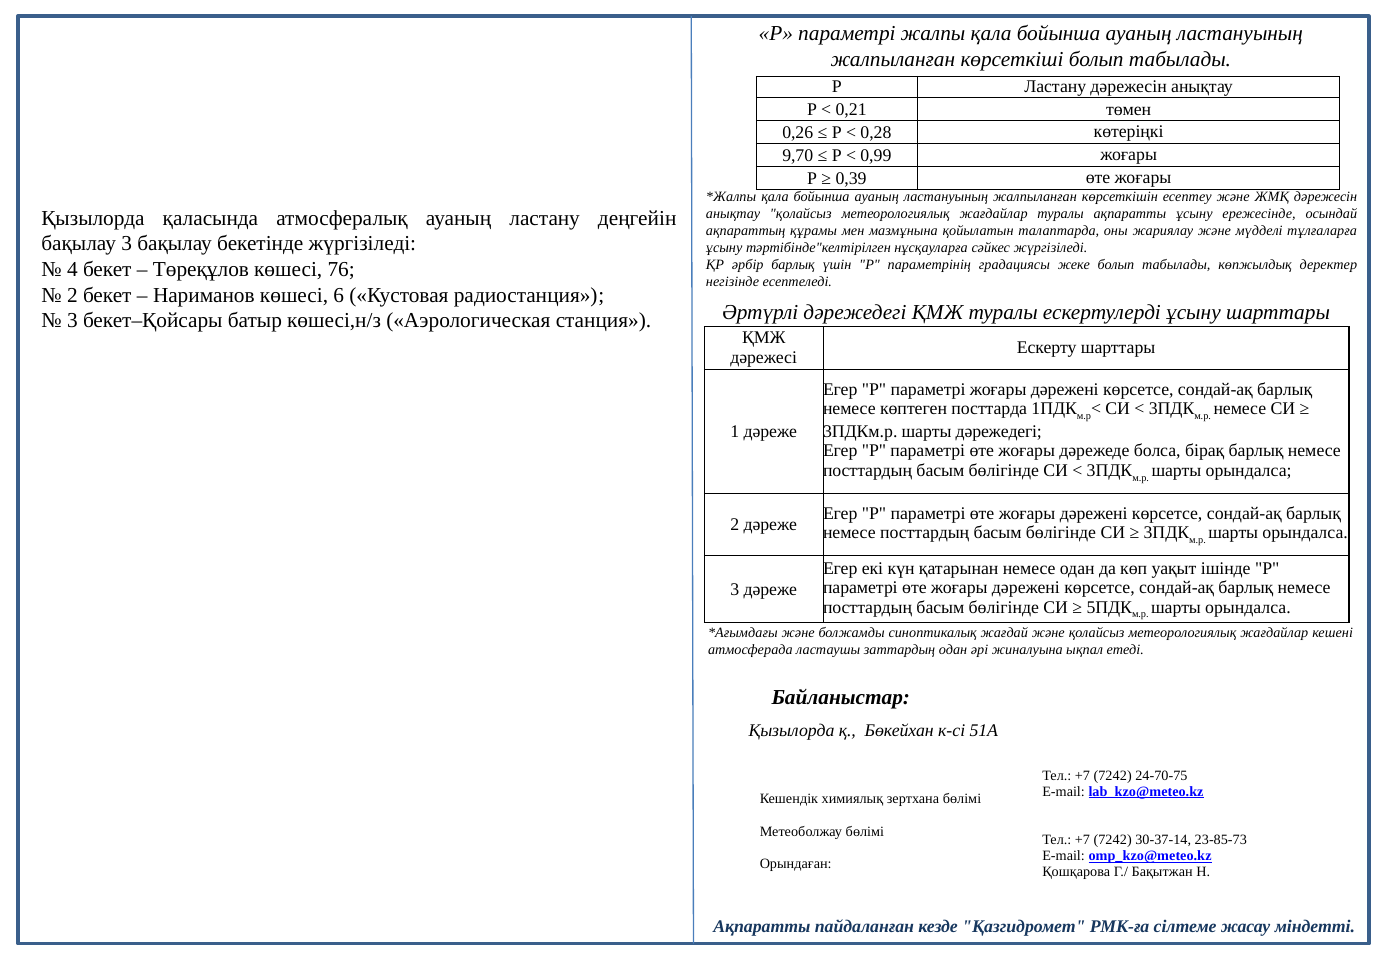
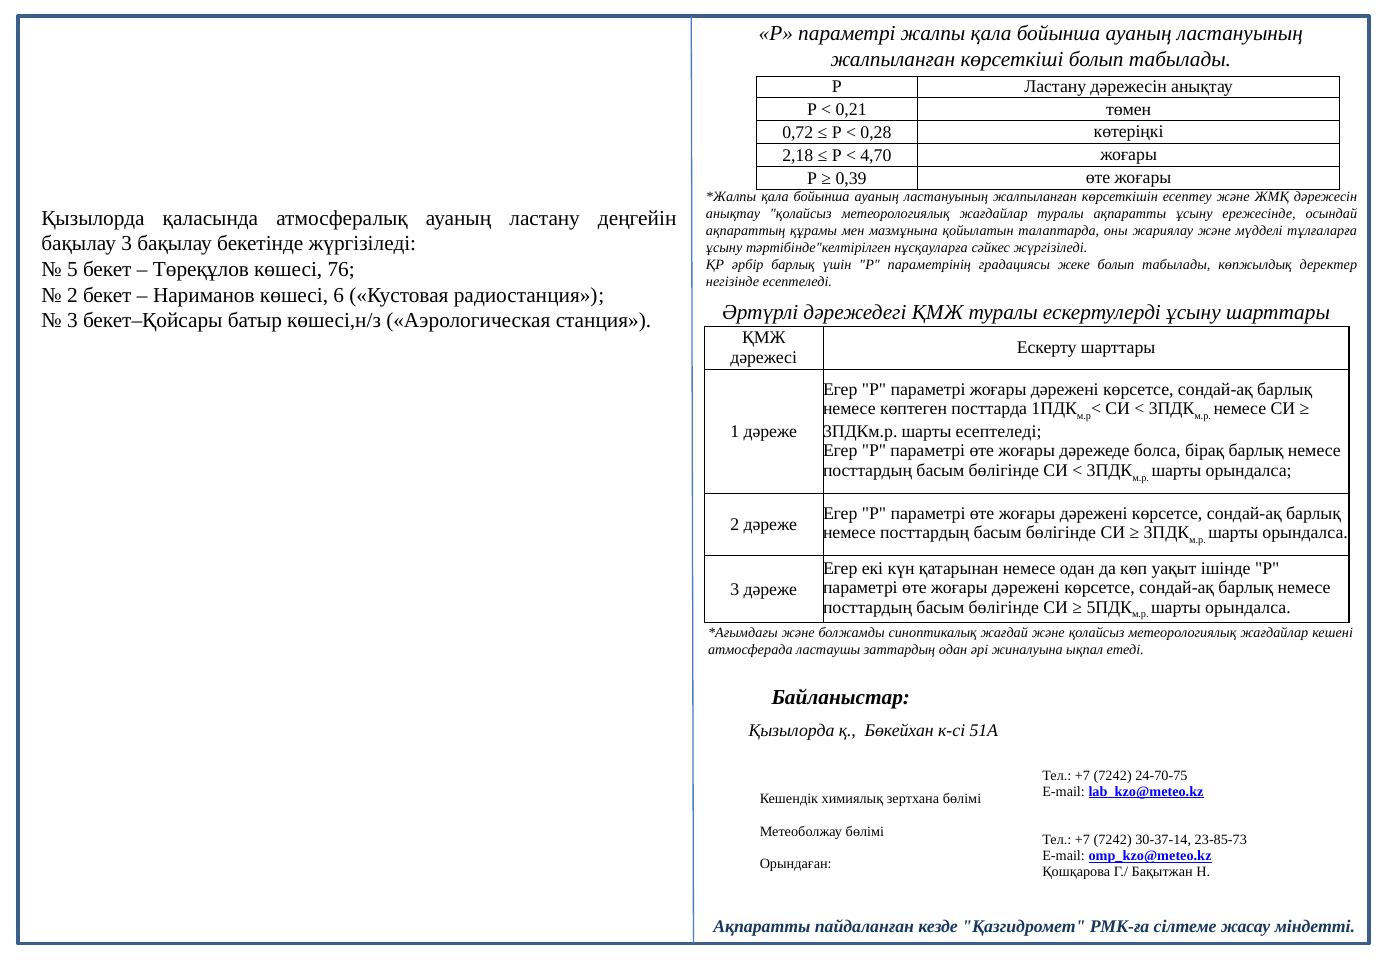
0,26: 0,26 -> 0,72
9,70: 9,70 -> 2,18
0,99: 0,99 -> 4,70
4: 4 -> 5
шарты дәрежедегі: дәрежедегі -> есептеледі
